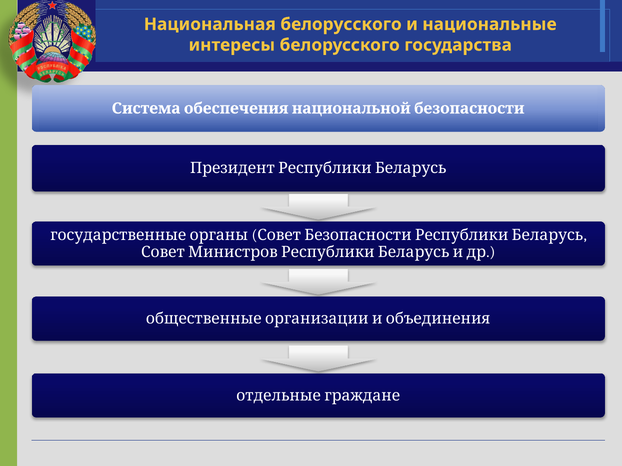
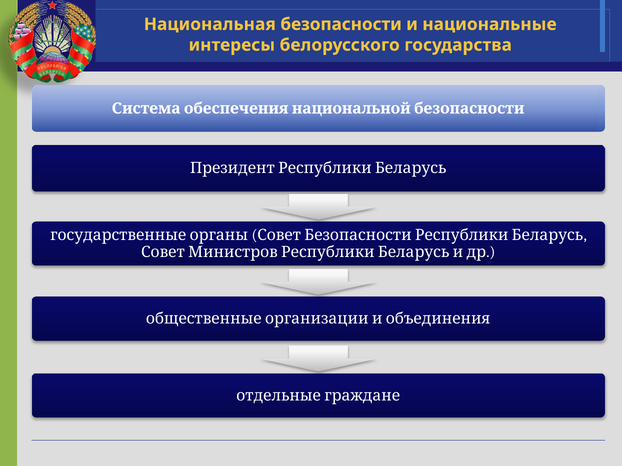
Национальная белорусского: белорусского -> безопасности
